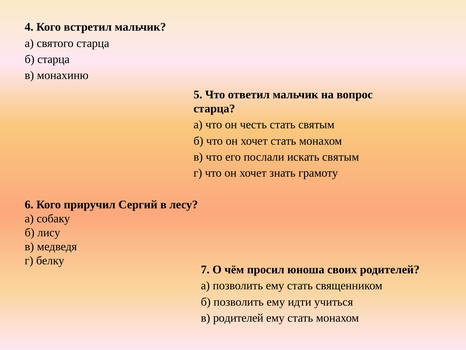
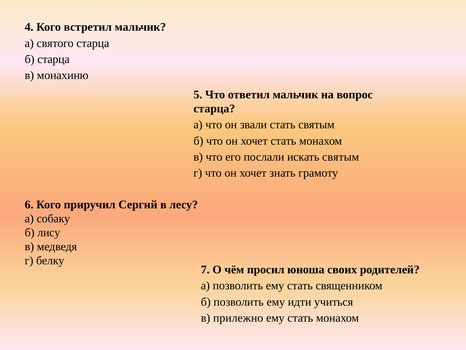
честь: честь -> звали
в родителей: родителей -> прилежно
